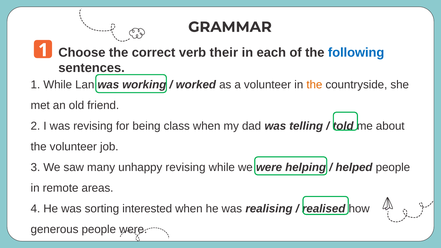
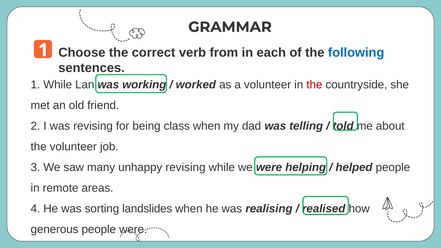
their: their -> from
the at (314, 85) colour: orange -> red
interested: interested -> landslides
